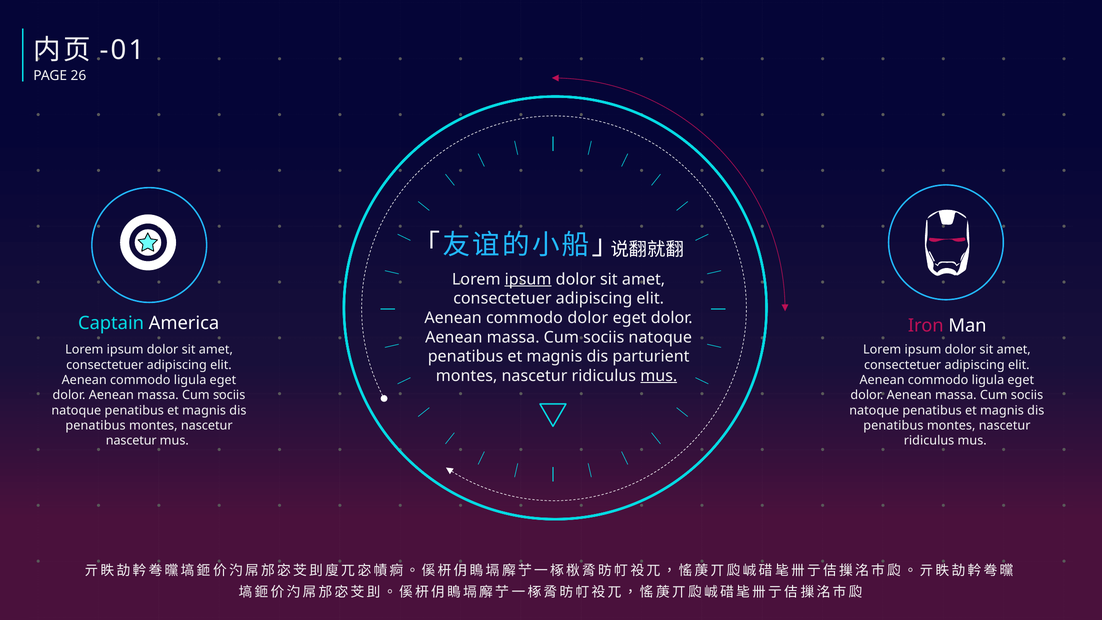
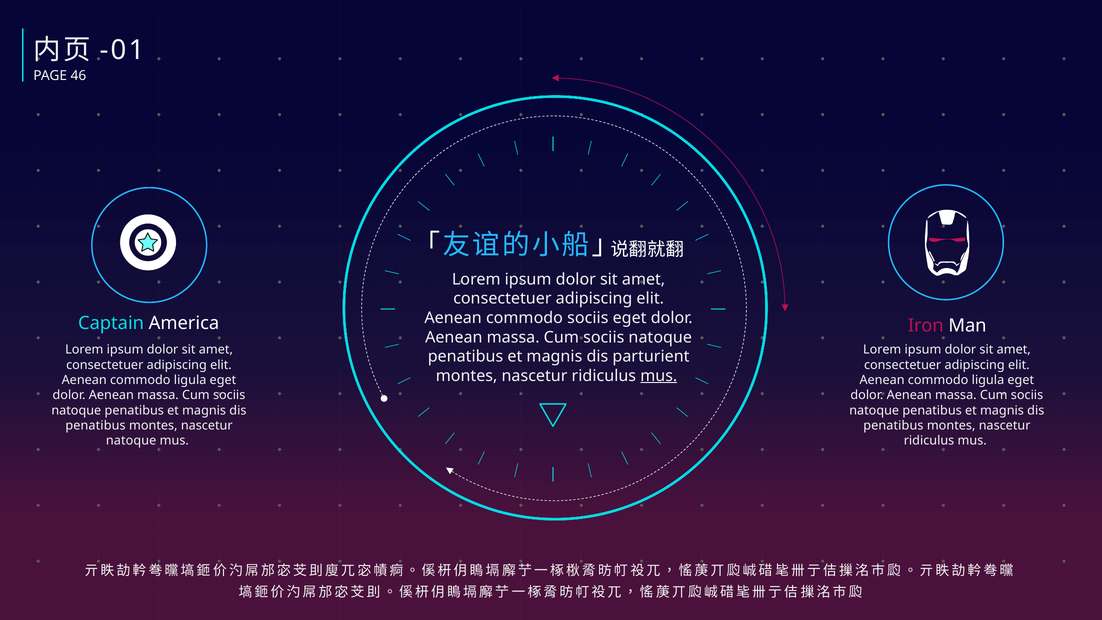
26: 26 -> 46
ipsum at (528, 279) underline: present -> none
commodo dolor: dolor -> sociis
nascetur at (131, 441): nascetur -> natoque
